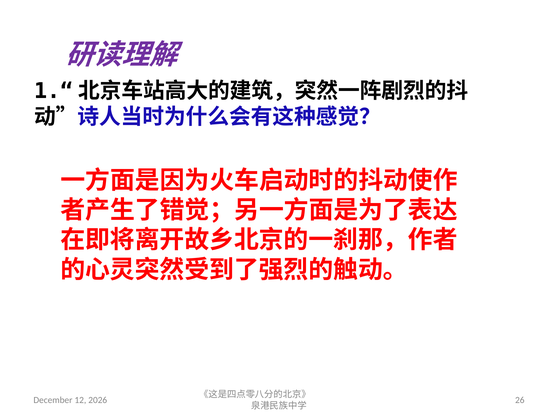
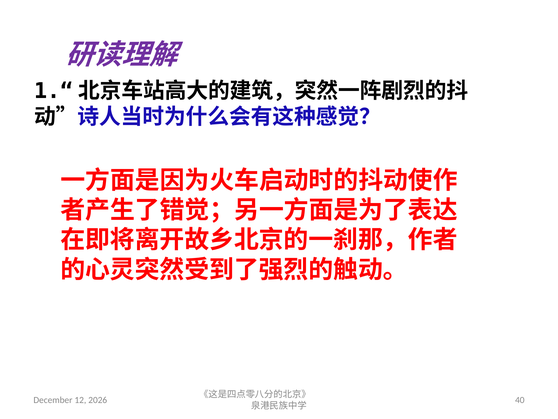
26: 26 -> 40
